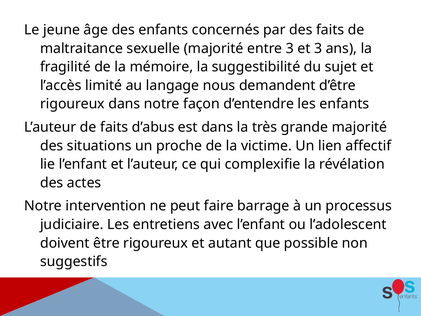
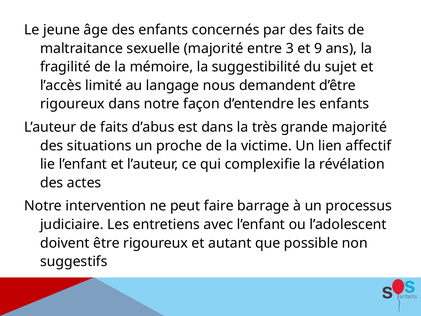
et 3: 3 -> 9
